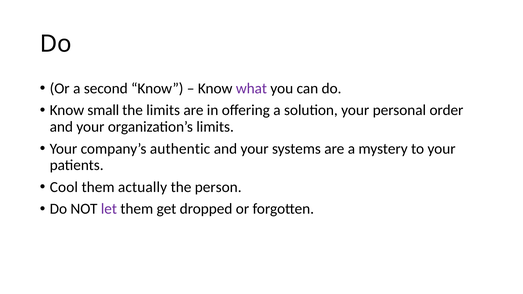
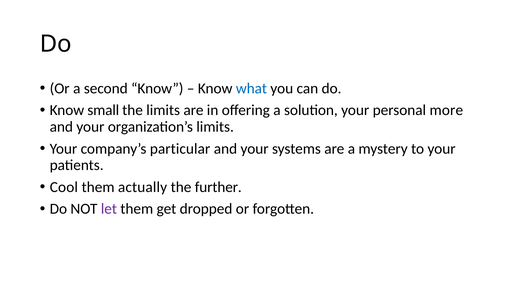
what colour: purple -> blue
order: order -> more
authentic: authentic -> particular
person: person -> further
